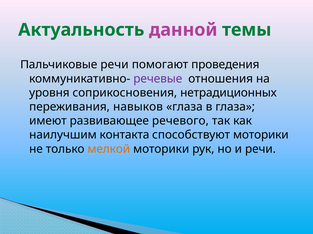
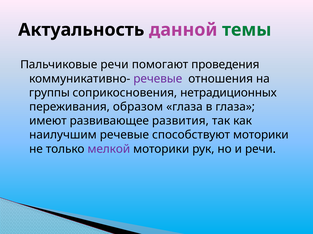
Актуальность colour: green -> black
уровня: уровня -> группы
навыков: навыков -> образом
речевого: речевого -> развития
наилучшим контакта: контакта -> речевые
мелкой colour: orange -> purple
